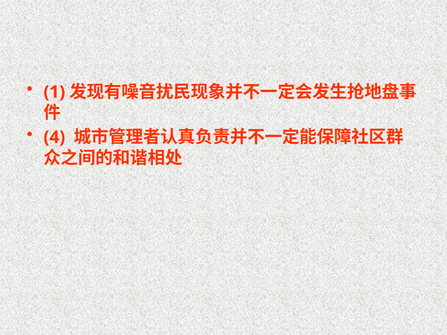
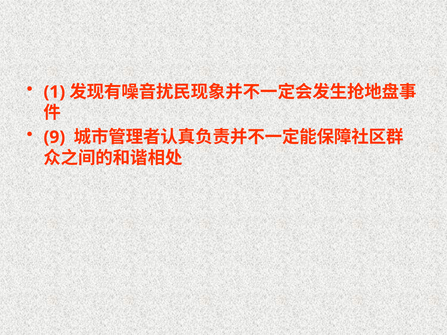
4: 4 -> 9
